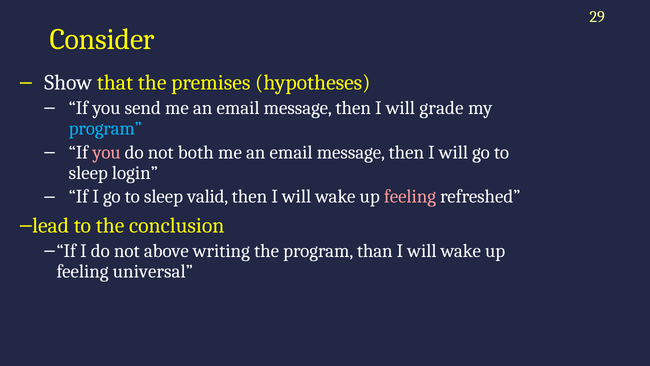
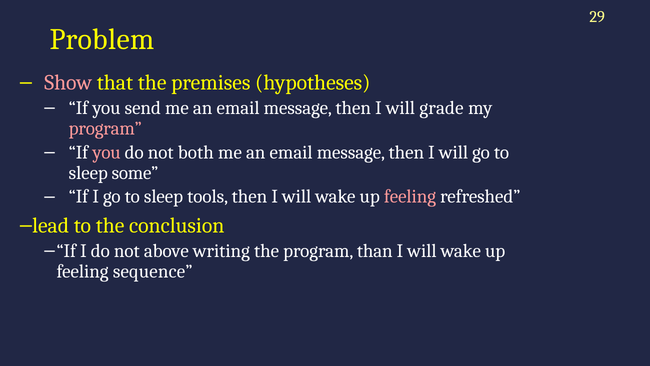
Consider: Consider -> Problem
Show colour: white -> pink
program at (105, 128) colour: light blue -> pink
login: login -> some
valid: valid -> tools
universal: universal -> sequence
